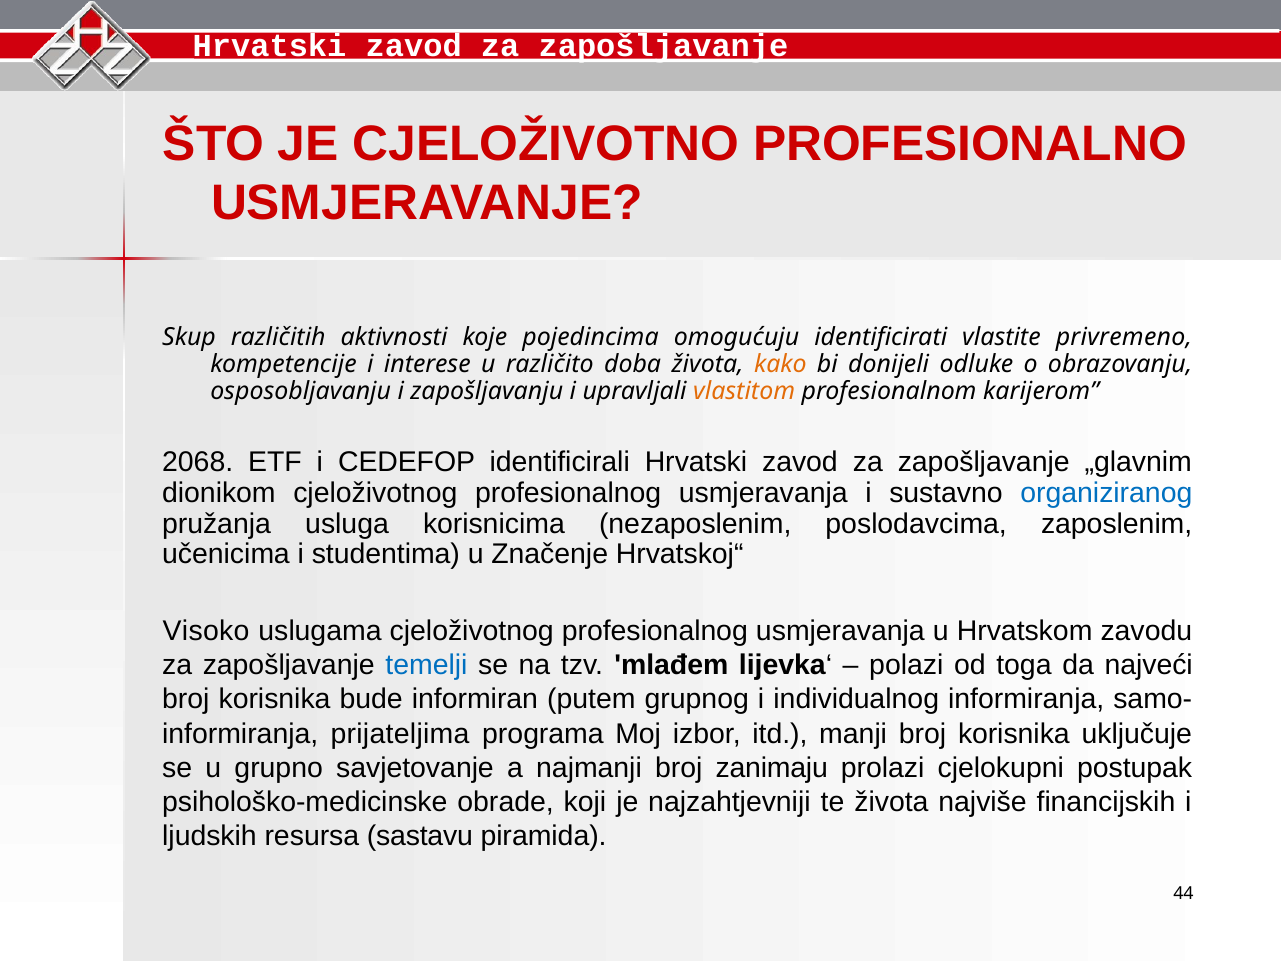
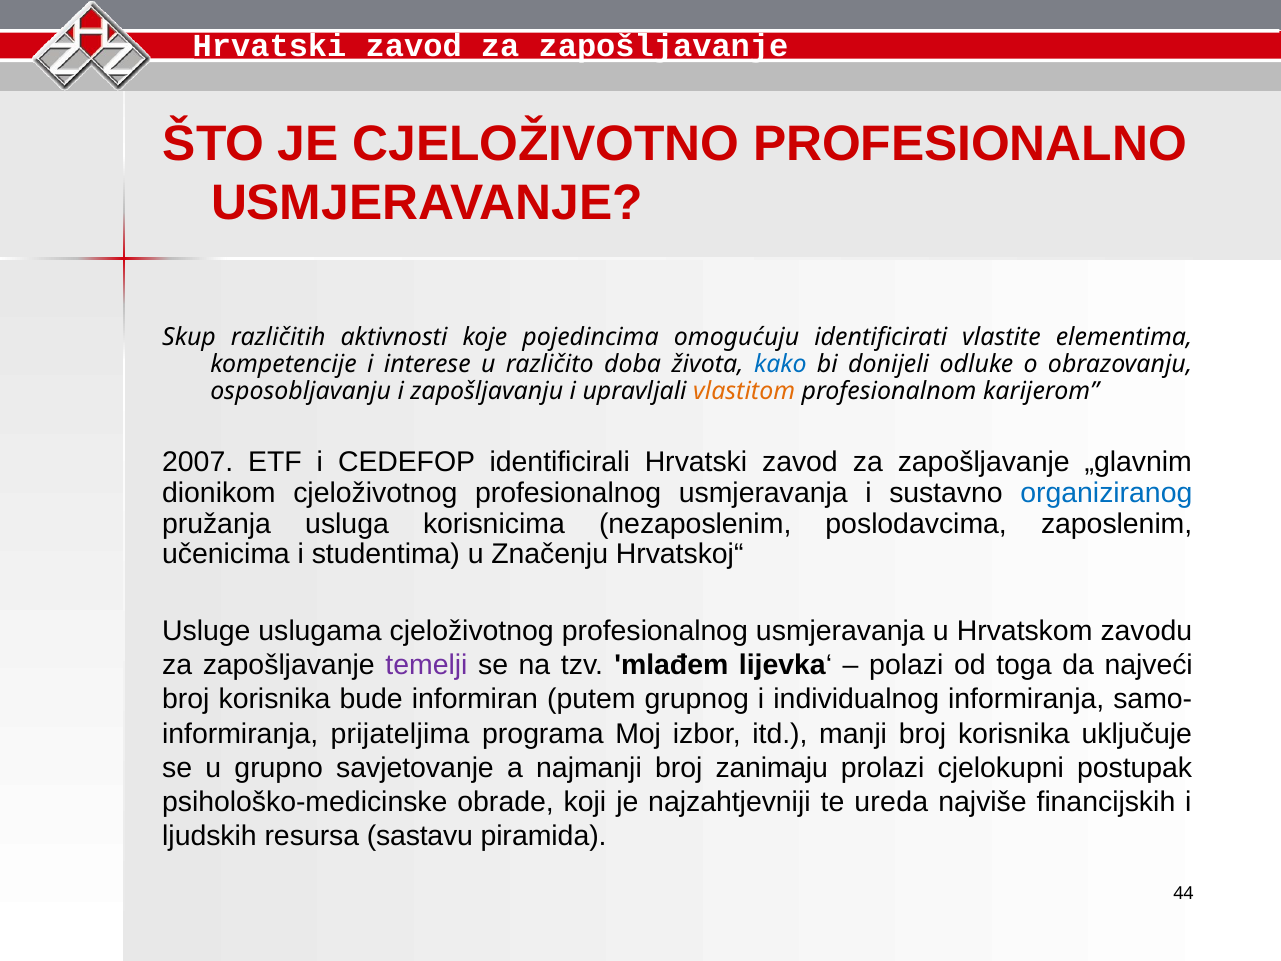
privremeno: privremeno -> elementima
kako colour: orange -> blue
2068: 2068 -> 2007
Značenje: Značenje -> Značenju
Visoko: Visoko -> Usluge
temelji colour: blue -> purple
te života: života -> ureda
